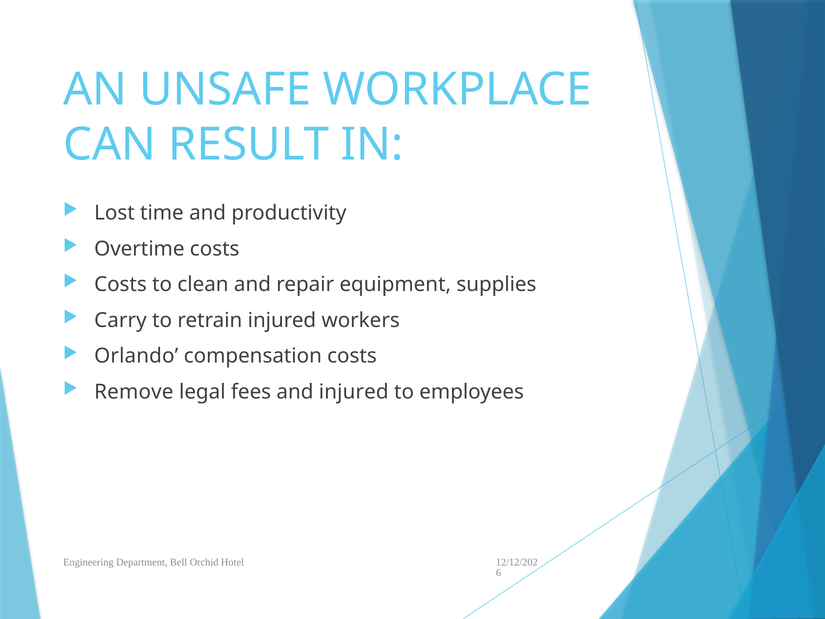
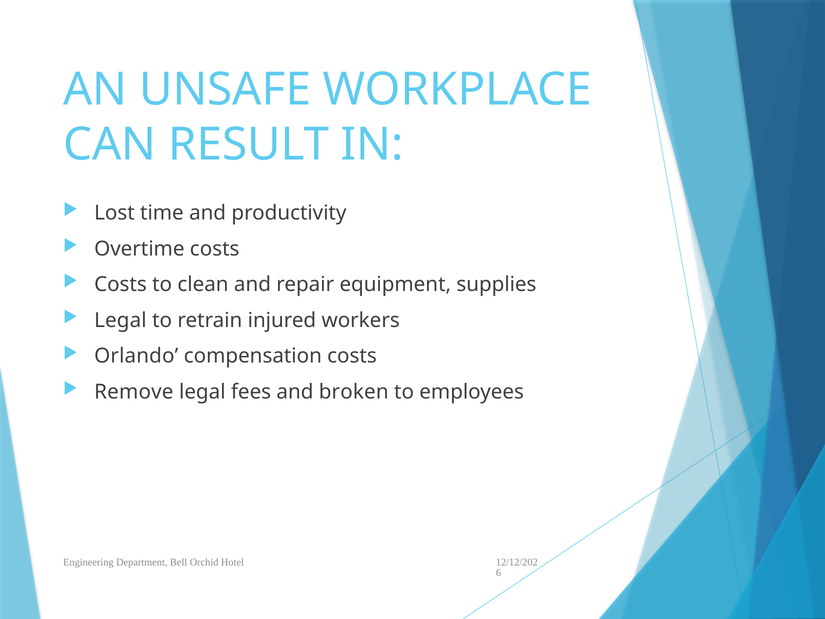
Carry at (120, 320): Carry -> Legal
and injured: injured -> broken
